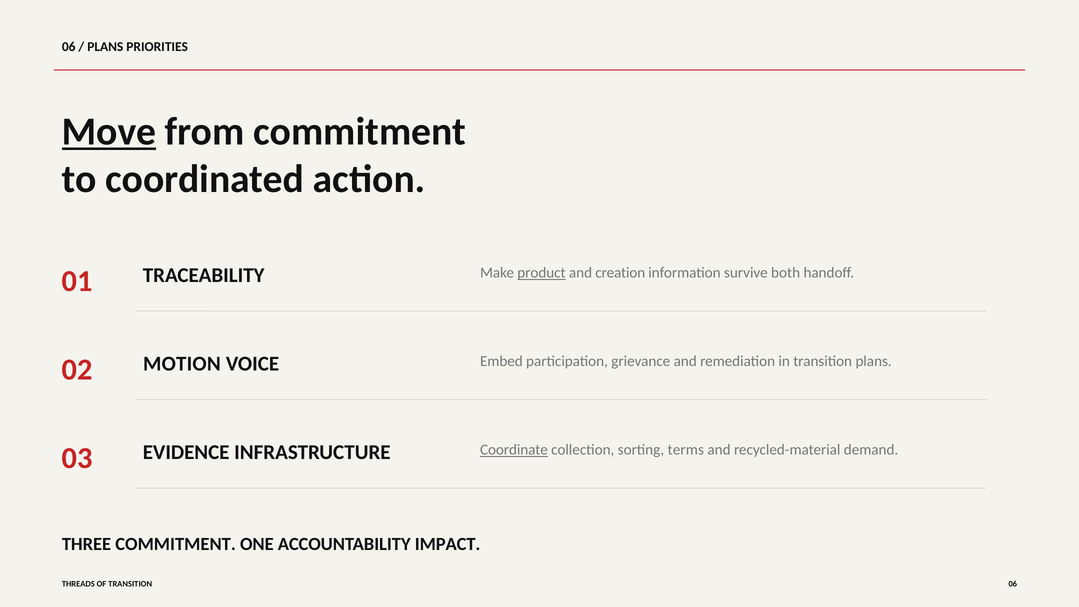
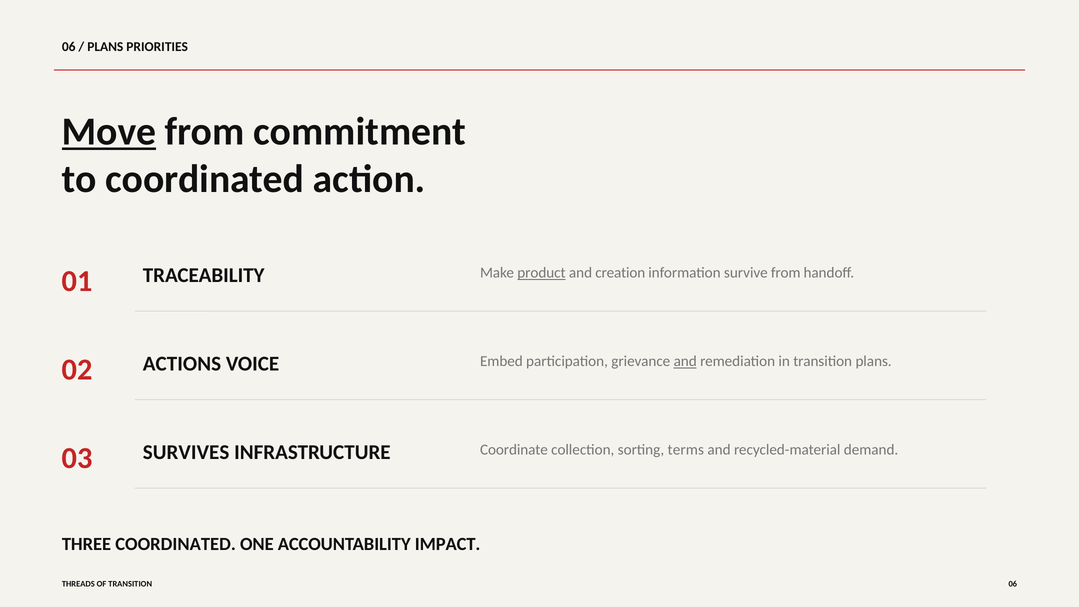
survive both: both -> from
MOTION: MOTION -> ACTIONS
and at (685, 361) underline: none -> present
EVIDENCE: EVIDENCE -> SURVIVES
Coordinate underline: present -> none
THREE COMMITMENT: COMMITMENT -> COORDINATED
